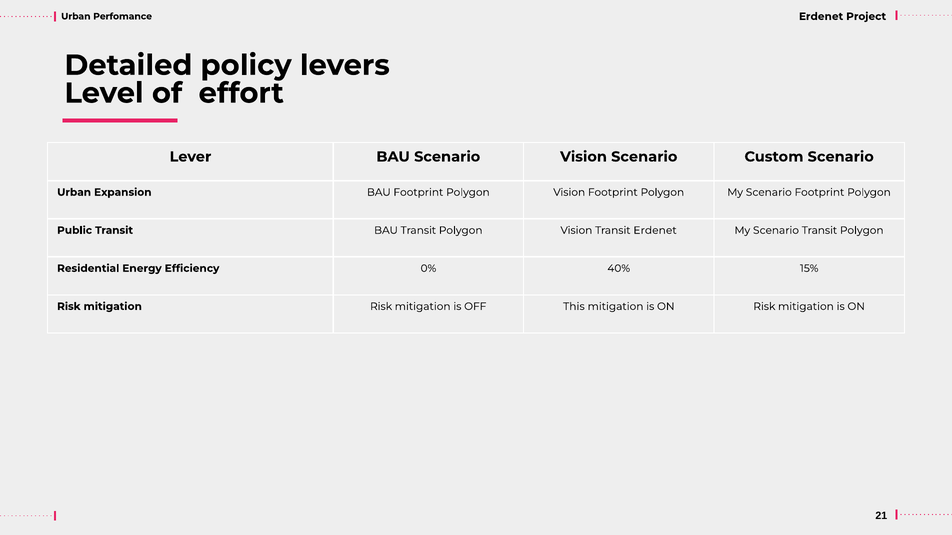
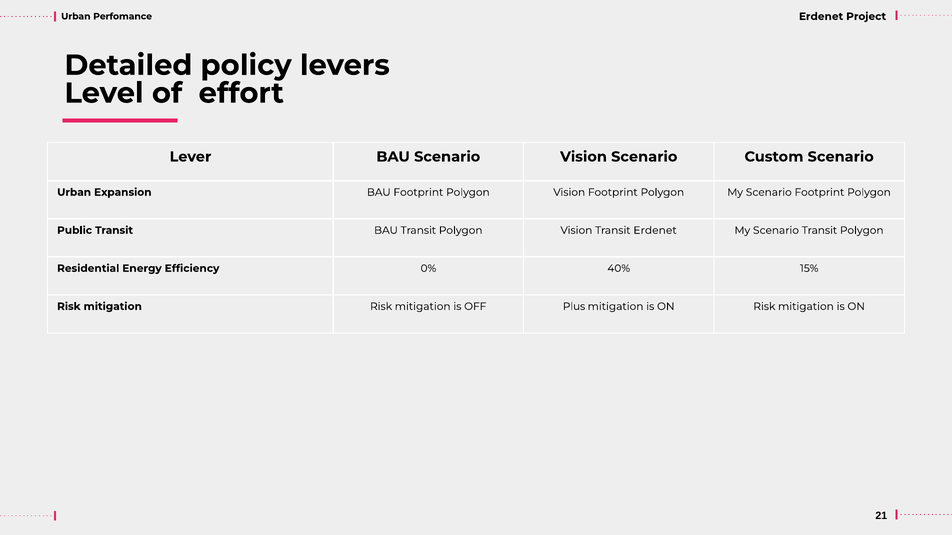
This: This -> Plus
